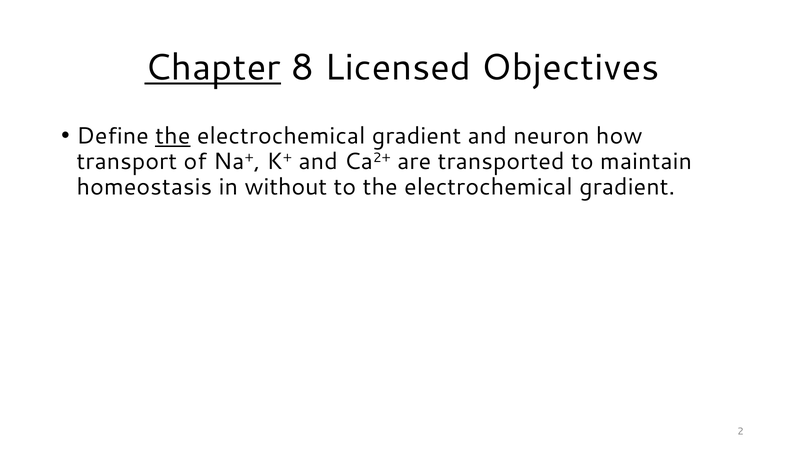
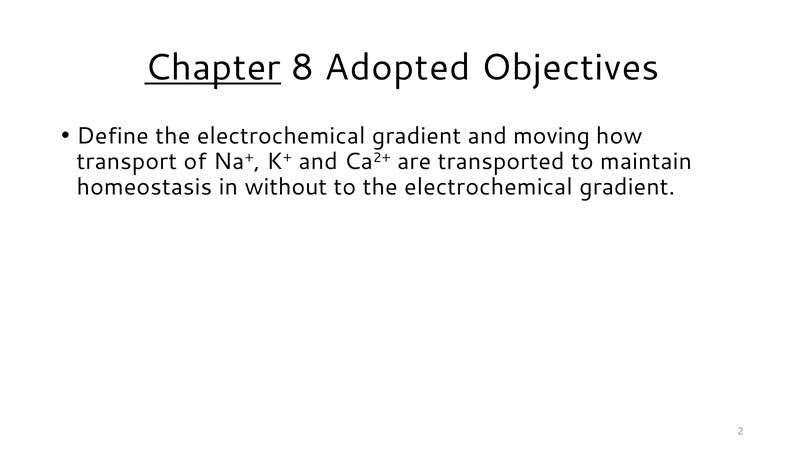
Licensed: Licensed -> Adopted
the at (173, 136) underline: present -> none
neuron: neuron -> moving
